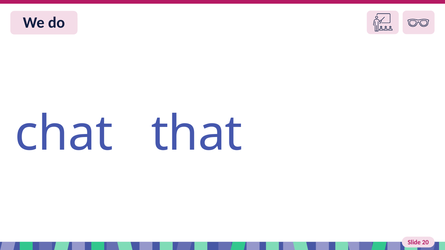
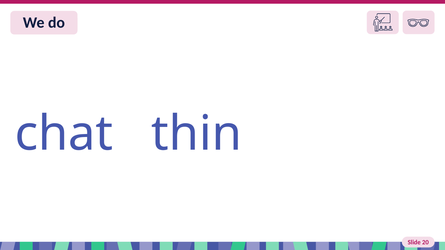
that: that -> thin
